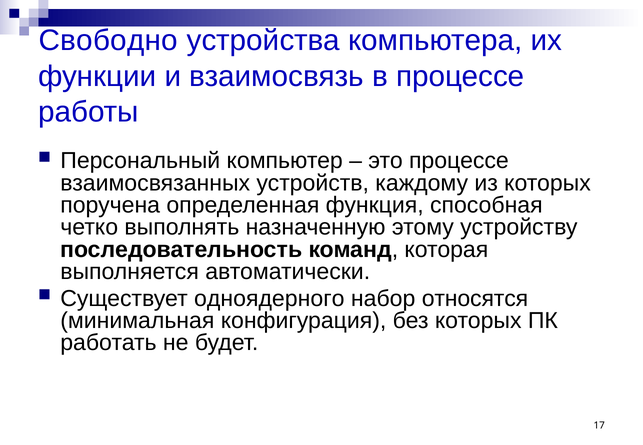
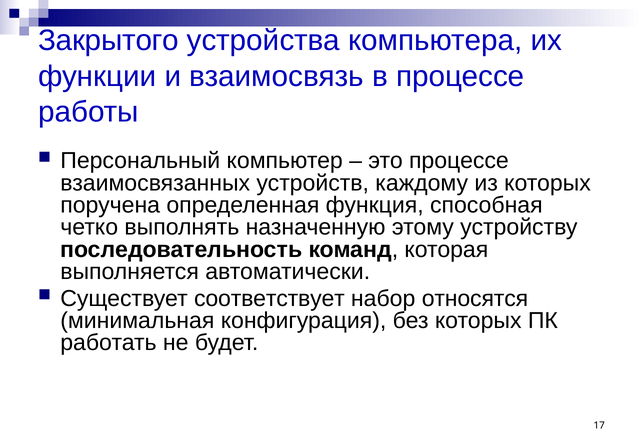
Свободно: Свободно -> Закрытого
одноядерного: одноядерного -> соответствует
